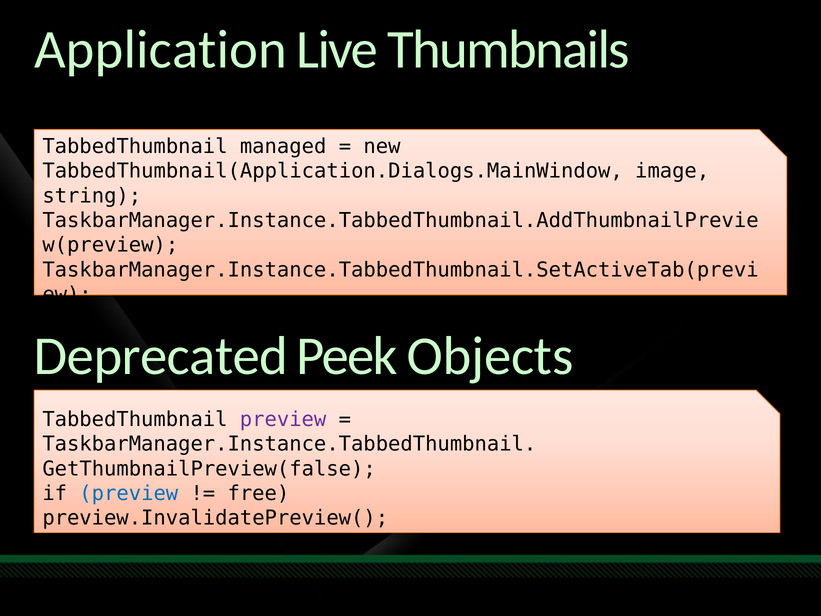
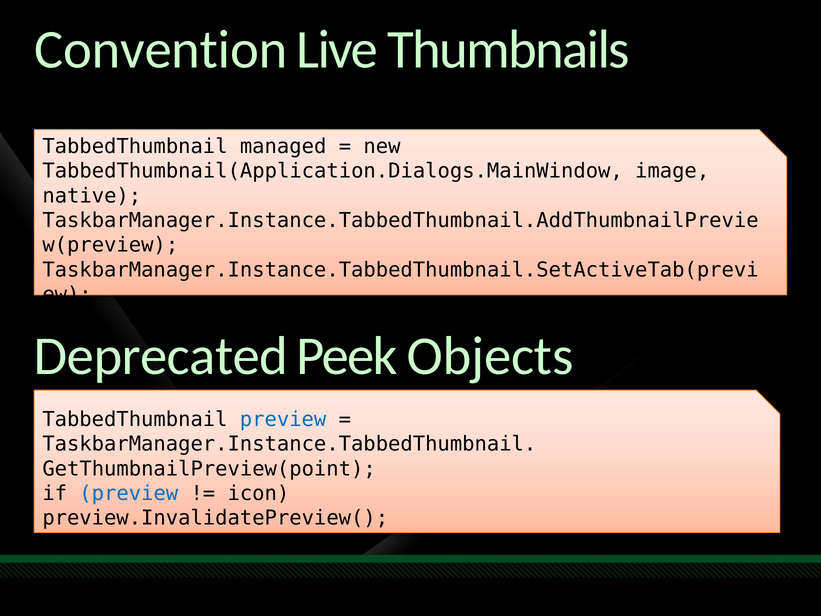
Application: Application -> Convention
string: string -> native
preview at (283, 419) colour: purple -> blue
GetThumbnailPreview(false: GetThumbnailPreview(false -> GetThumbnailPreview(point
free: free -> icon
